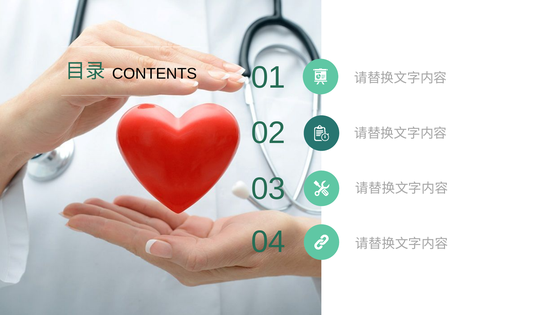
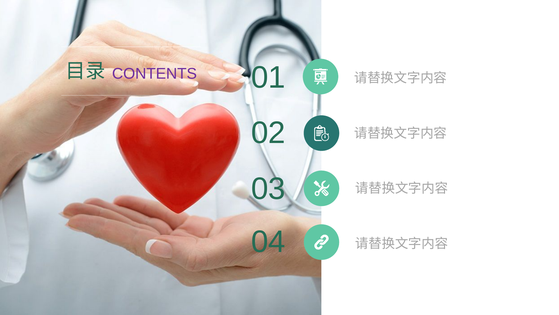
CONTENTS colour: black -> purple
